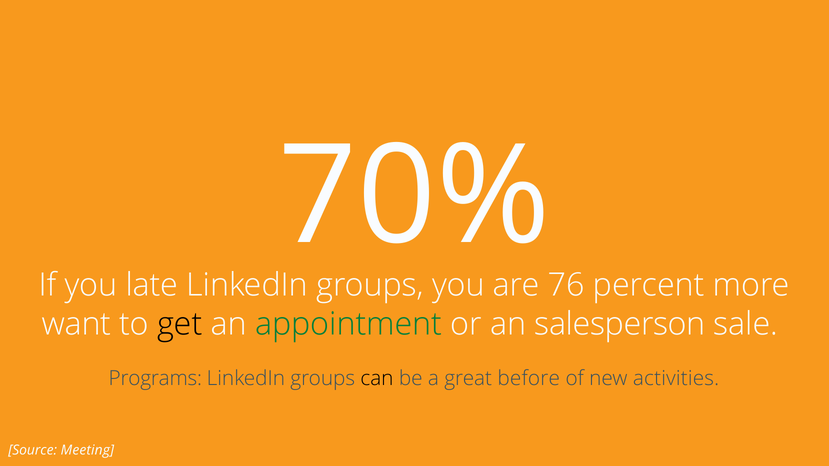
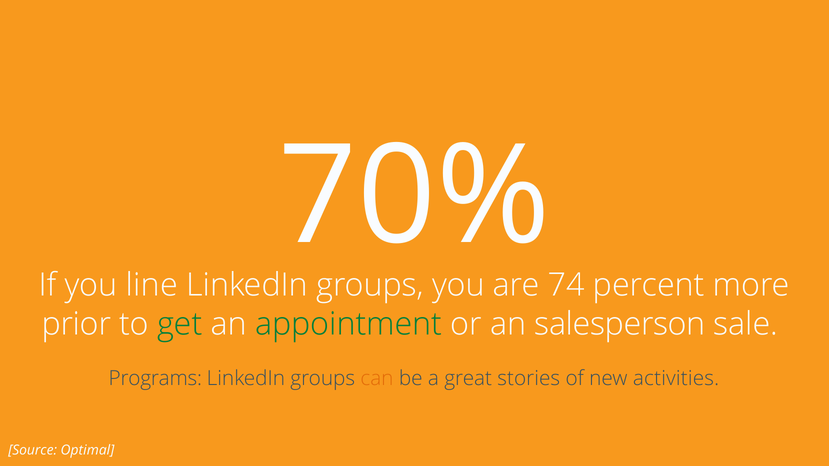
late: late -> line
76: 76 -> 74
want: want -> prior
get colour: black -> green
can colour: black -> orange
before: before -> stories
Meeting: Meeting -> Optimal
